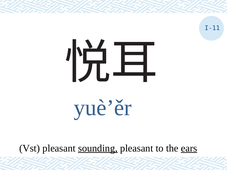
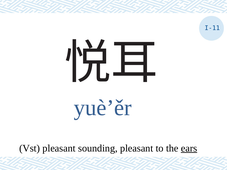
sounding underline: present -> none
